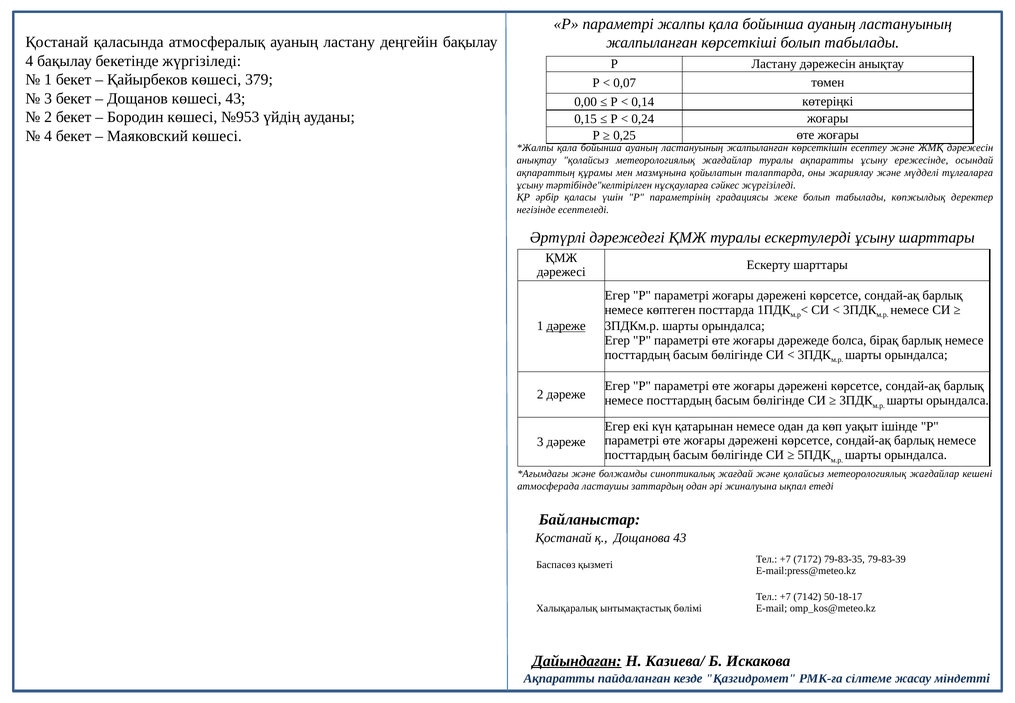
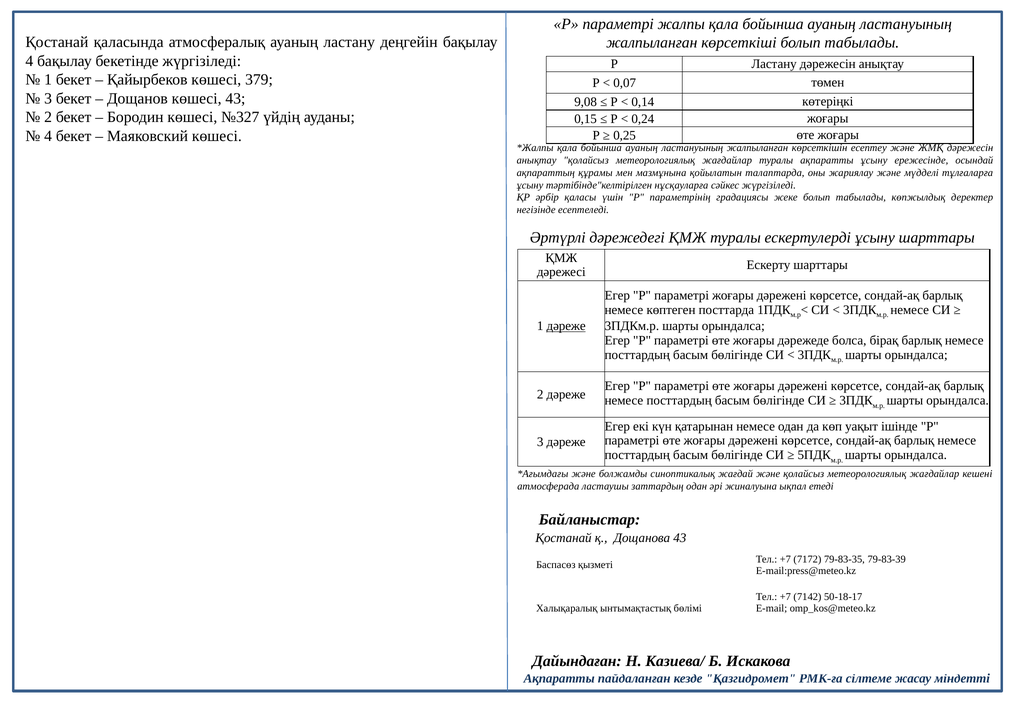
0,00: 0,00 -> 9,08
№953: №953 -> №327
Дайындаған underline: present -> none
